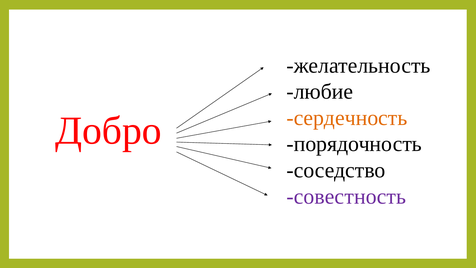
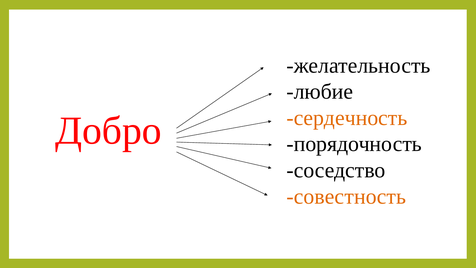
совестность colour: purple -> orange
